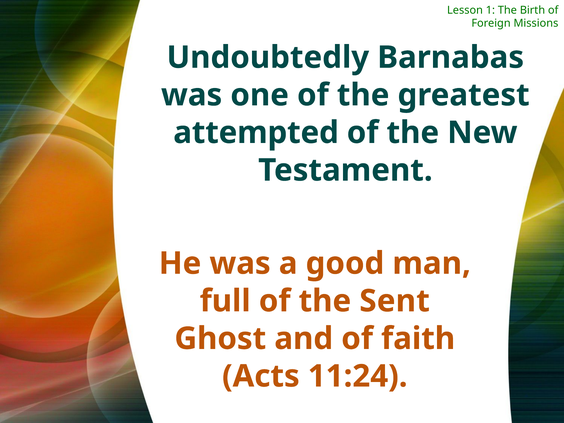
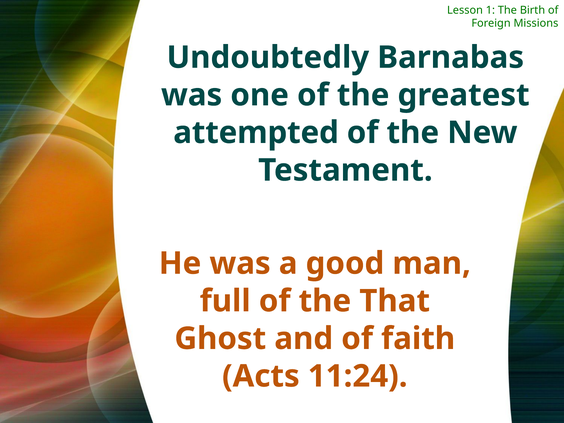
Sent: Sent -> That
